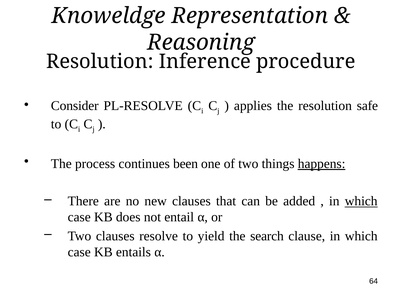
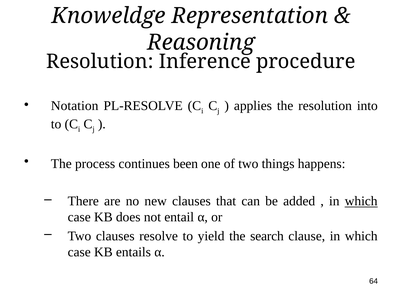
Consider: Consider -> Notation
safe: safe -> into
happens underline: present -> none
